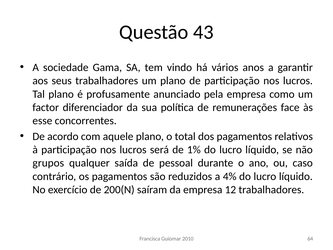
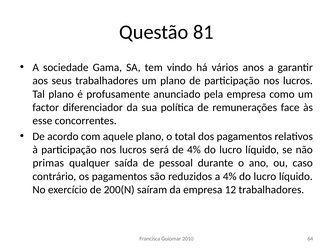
43: 43 -> 81
de 1%: 1% -> 4%
grupos: grupos -> primas
